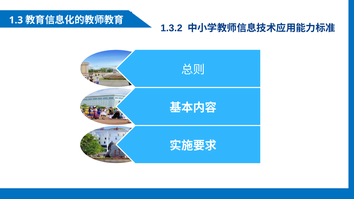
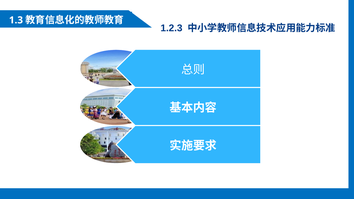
1.3.2: 1.3.2 -> 1.2.3
